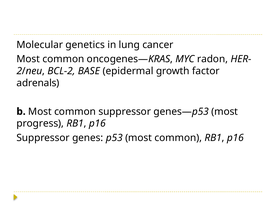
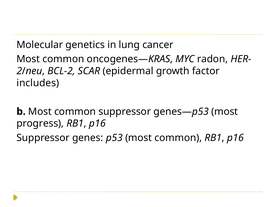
BASE: BASE -> SCAR
adrenals: adrenals -> includes
